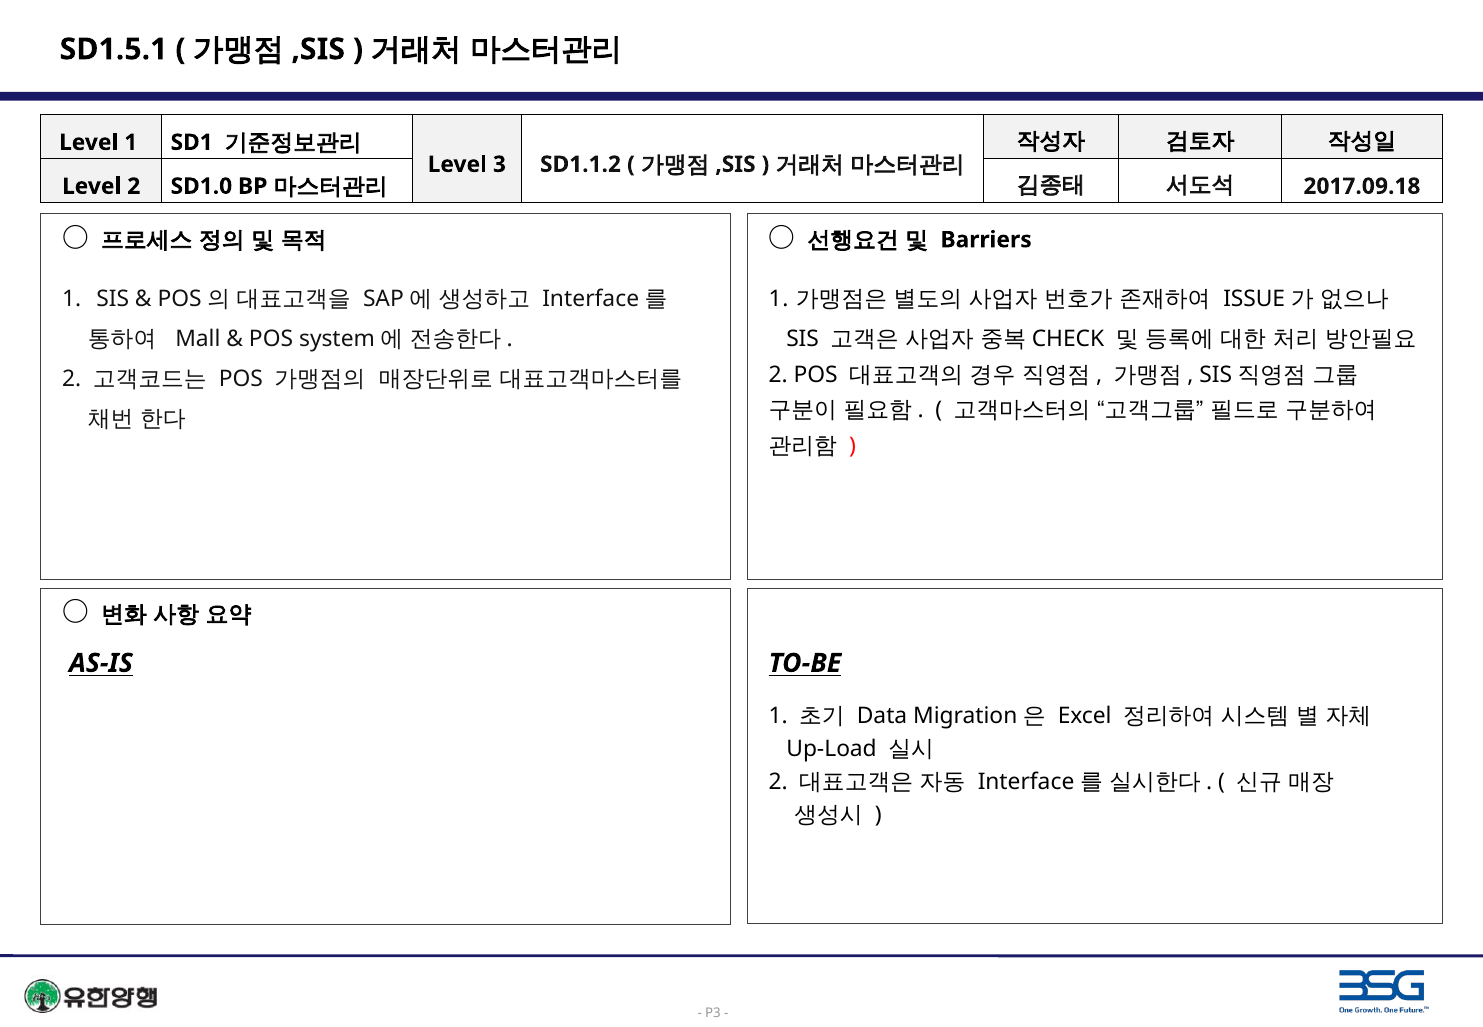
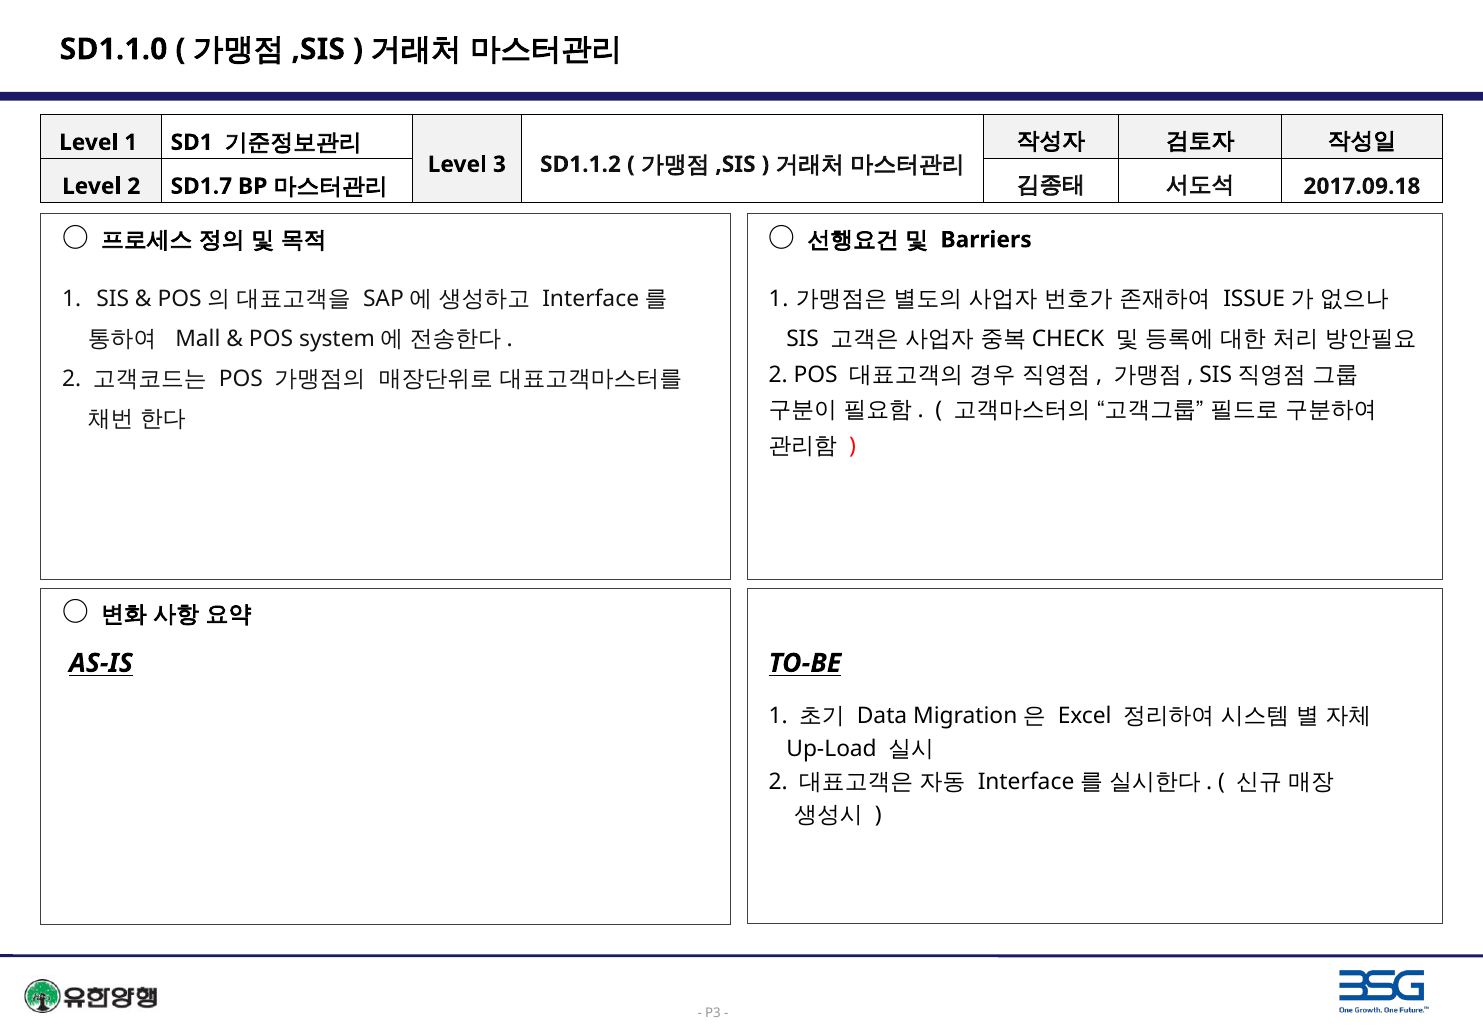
SD1.5.1: SD1.5.1 -> SD1.1.0
SD1.0: SD1.0 -> SD1.7
